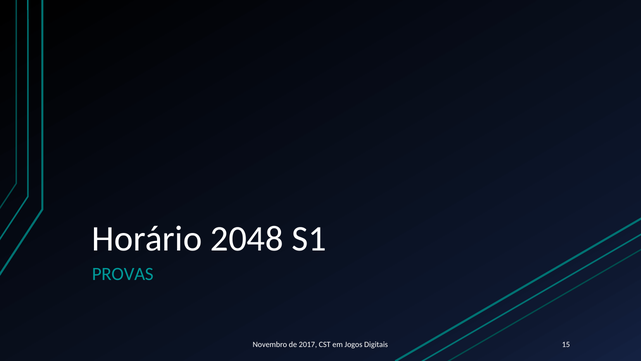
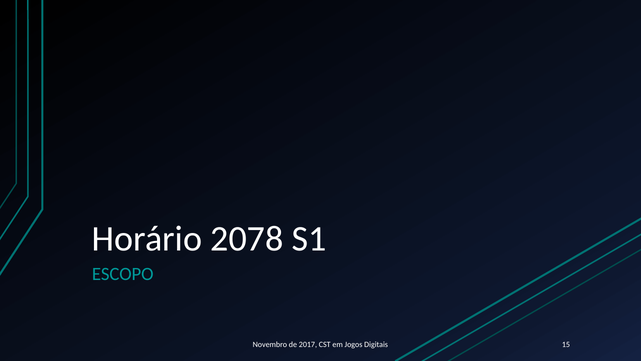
2048: 2048 -> 2078
PROVAS: PROVAS -> ESCOPO
